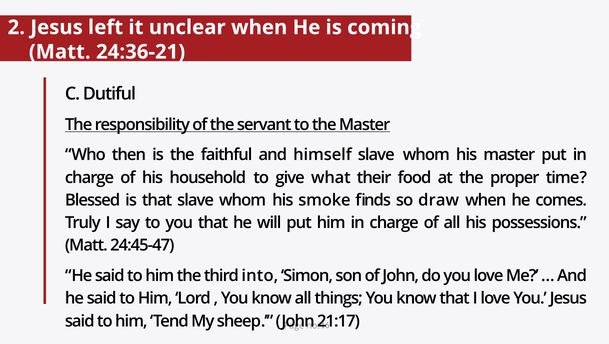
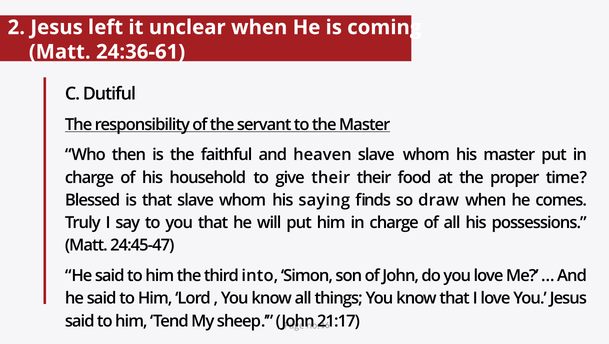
24:36-21: 24:36-21 -> 24:36-61
himself: himself -> heaven
give what: what -> their
smoke: smoke -> saying
